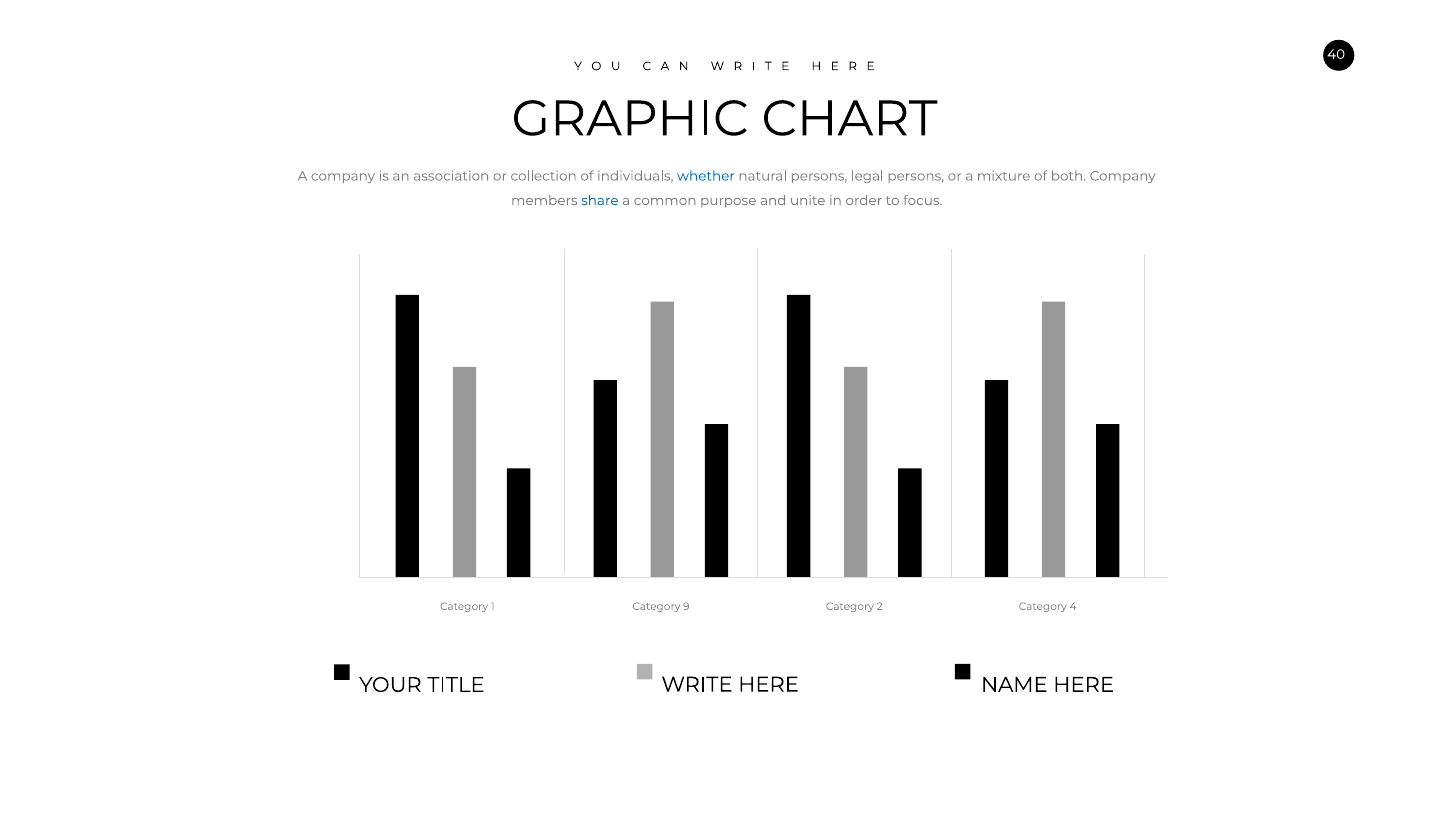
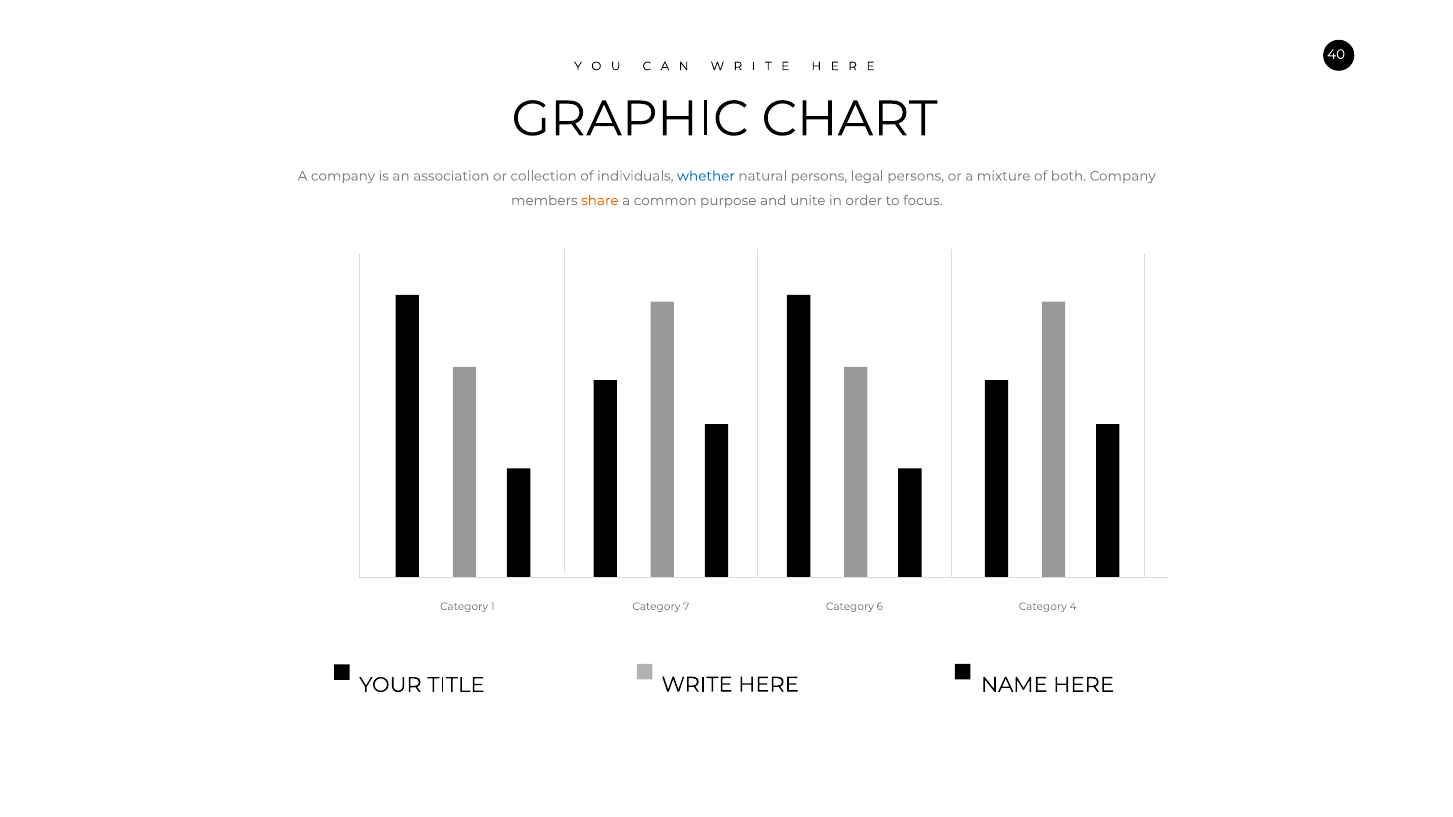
share colour: blue -> orange
9: 9 -> 7
2: 2 -> 6
